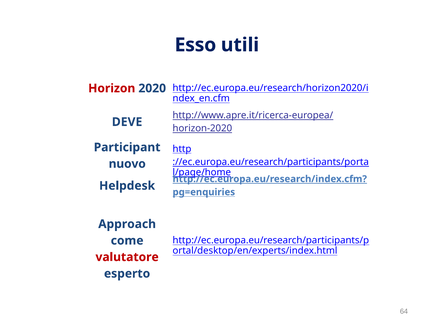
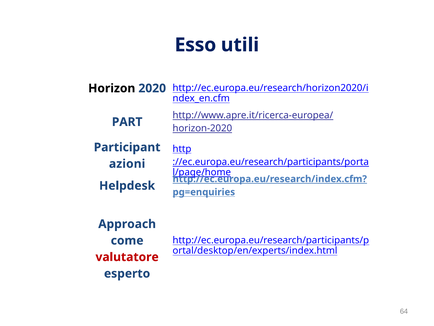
Horizon colour: red -> black
DEVE: DEVE -> PART
nuovo: nuovo -> azioni
